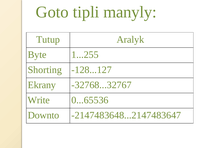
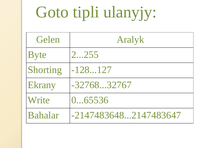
manyly: manyly -> ulanyjy
Tutup: Tutup -> Gelen
1...255: 1...255 -> 2...255
Downto: Downto -> Bahalar
